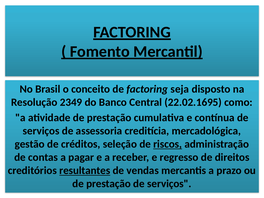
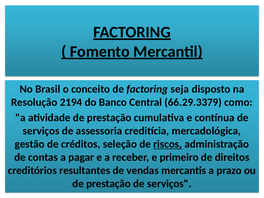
2349: 2349 -> 2194
22.02.1695: 22.02.1695 -> 66.29.3379
regresso: regresso -> primeiro
resultantes underline: present -> none
